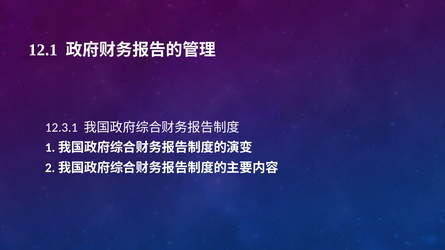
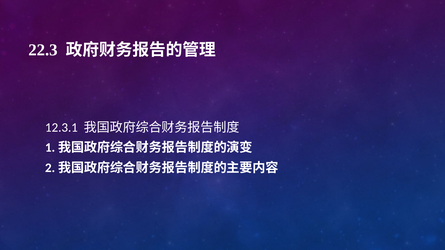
12.1: 12.1 -> 22.3
